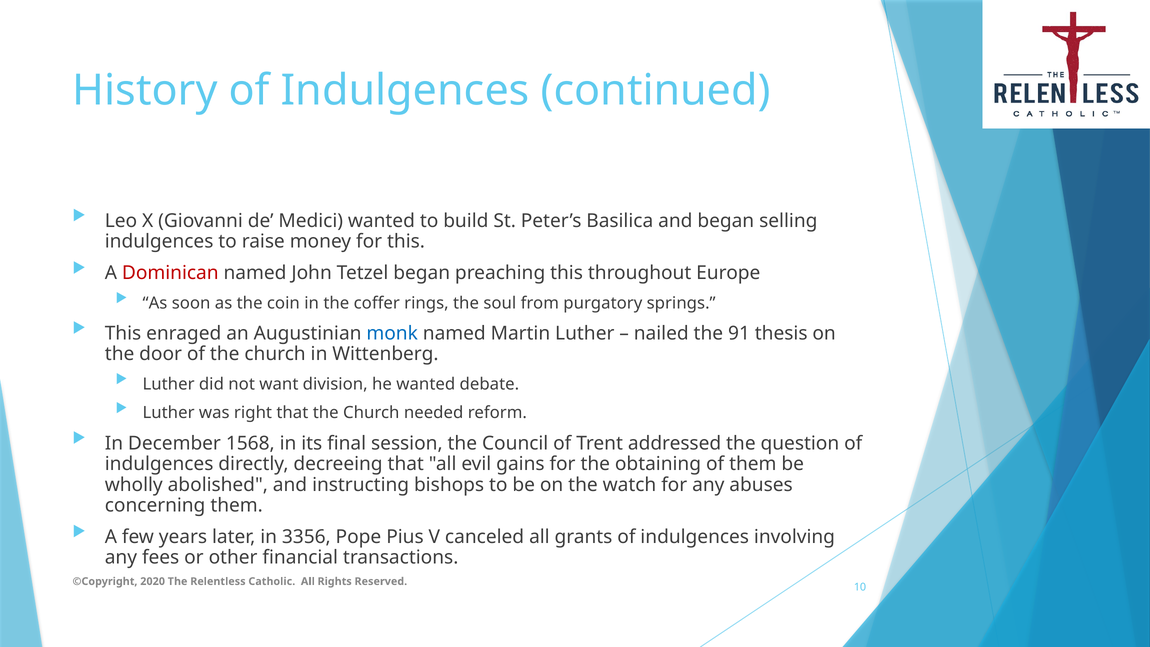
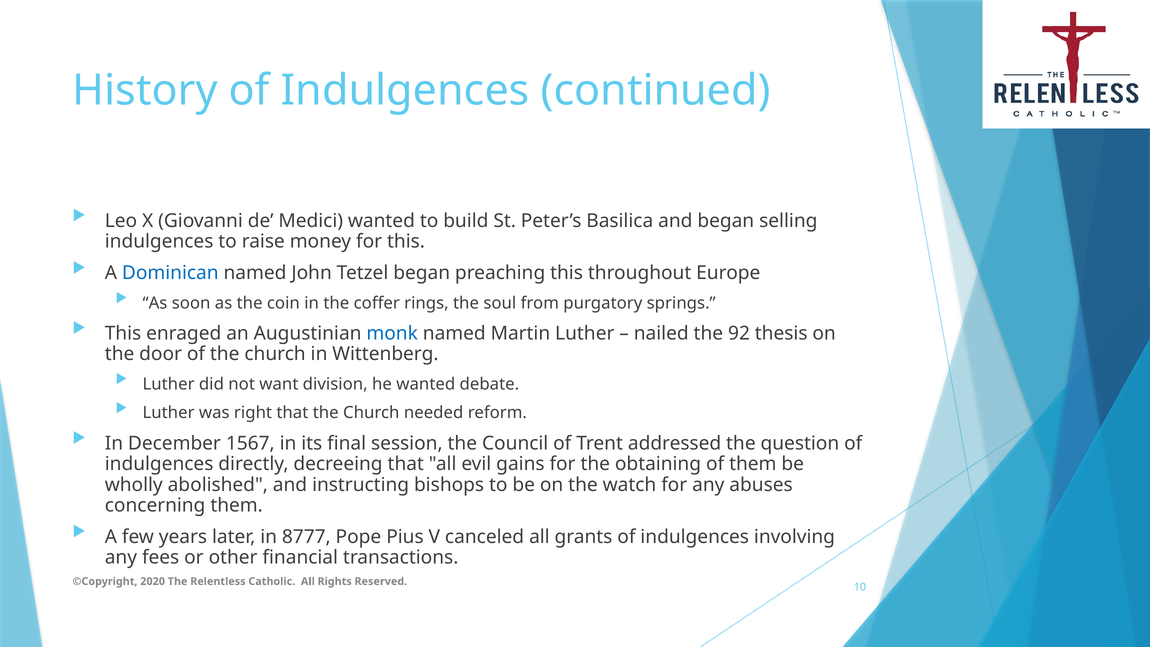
Dominican colour: red -> blue
91: 91 -> 92
1568: 1568 -> 1567
3356: 3356 -> 8777
